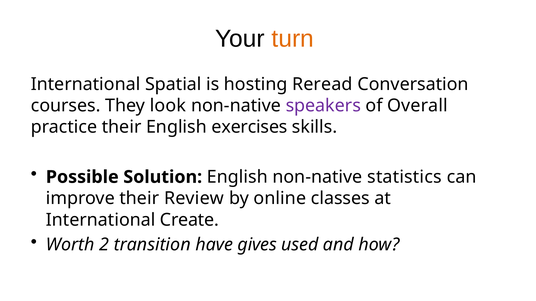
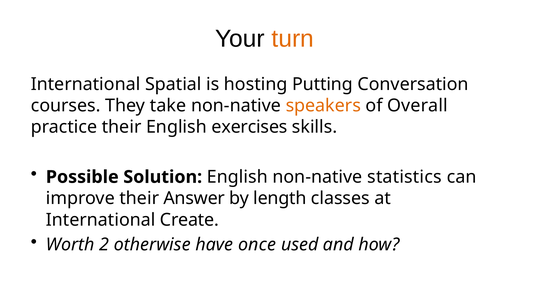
Reread: Reread -> Putting
look: look -> take
speakers colour: purple -> orange
Review: Review -> Answer
online: online -> length
transition: transition -> otherwise
gives: gives -> once
